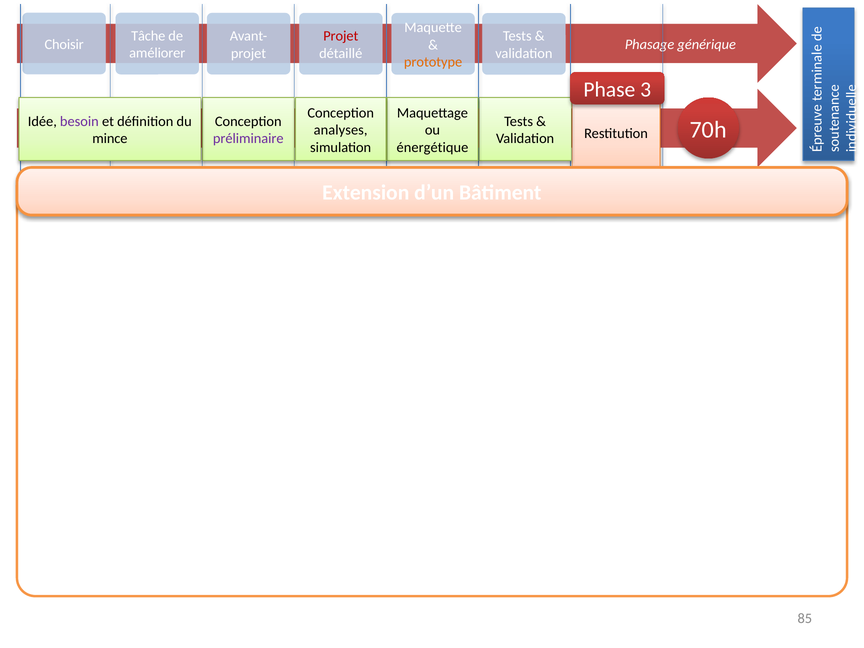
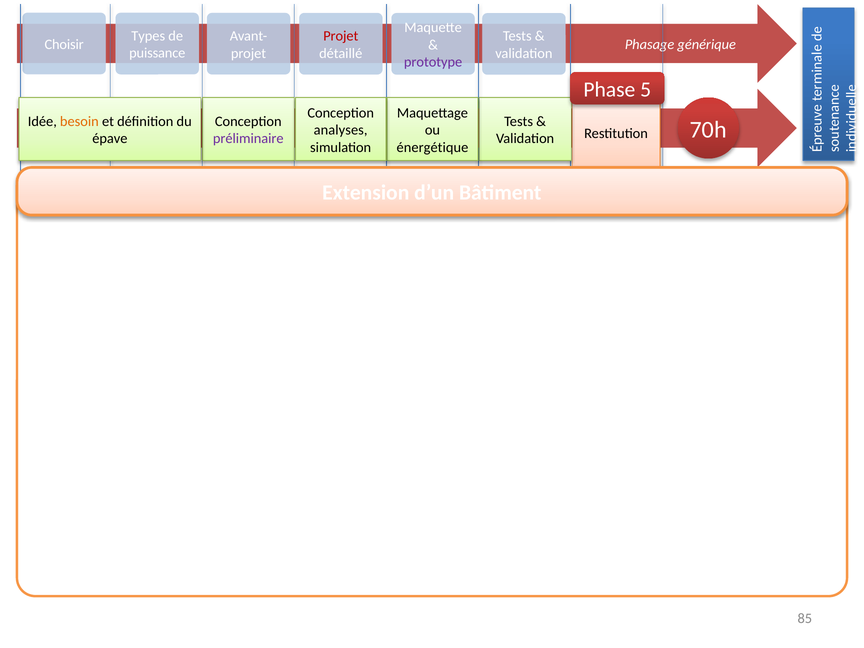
Tâche: Tâche -> Types
améliorer: améliorer -> puissance
prototype colour: orange -> purple
3: 3 -> 5
besoin colour: purple -> orange
mince: mince -> épave
